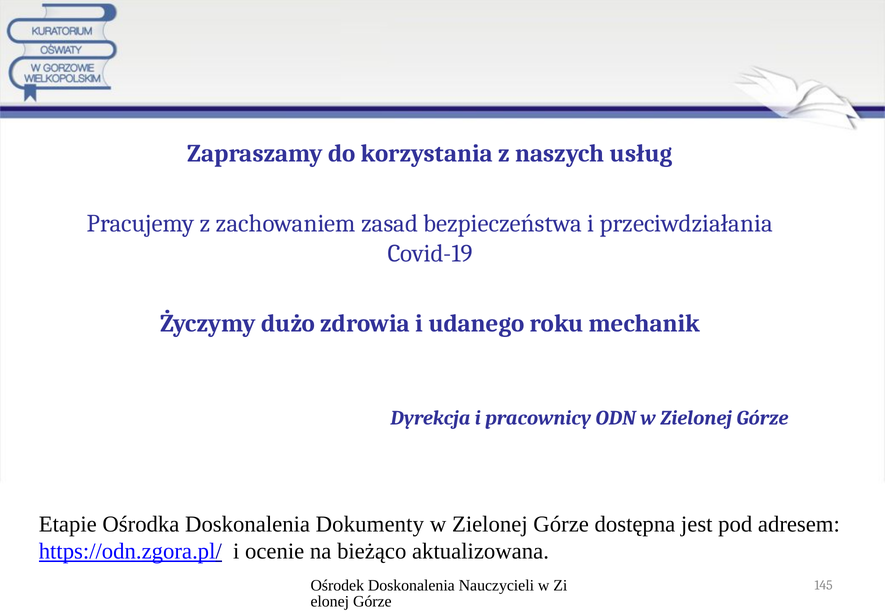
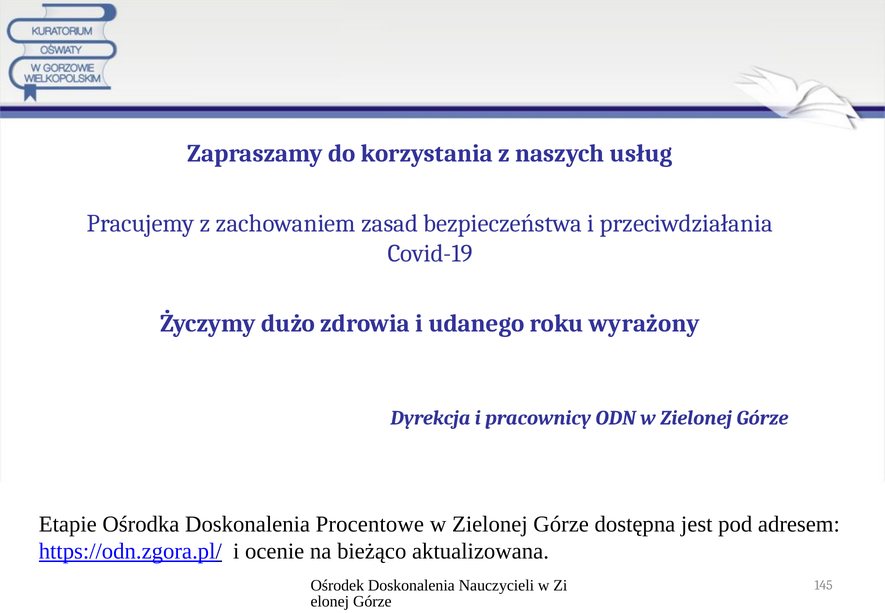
mechanik: mechanik -> wyrażony
Dokumenty: Dokumenty -> Procentowe
